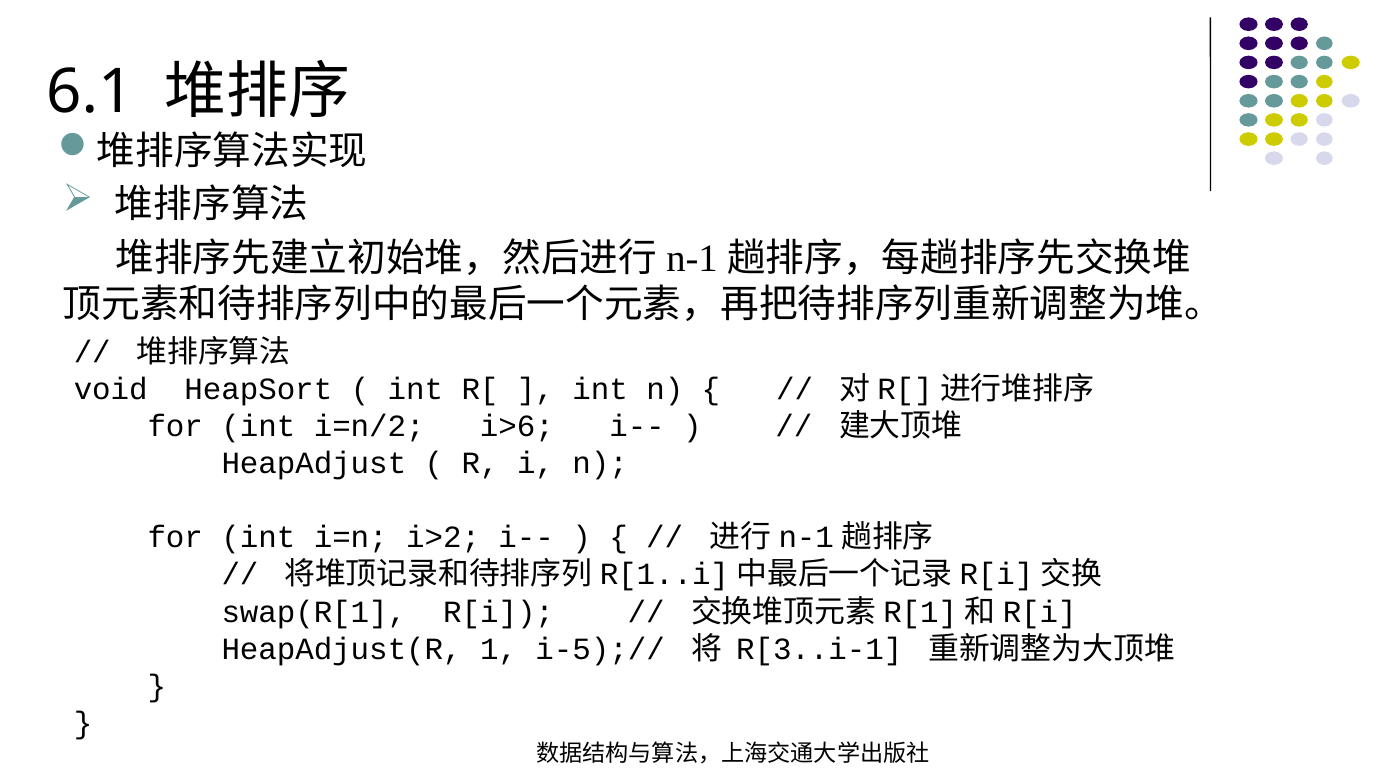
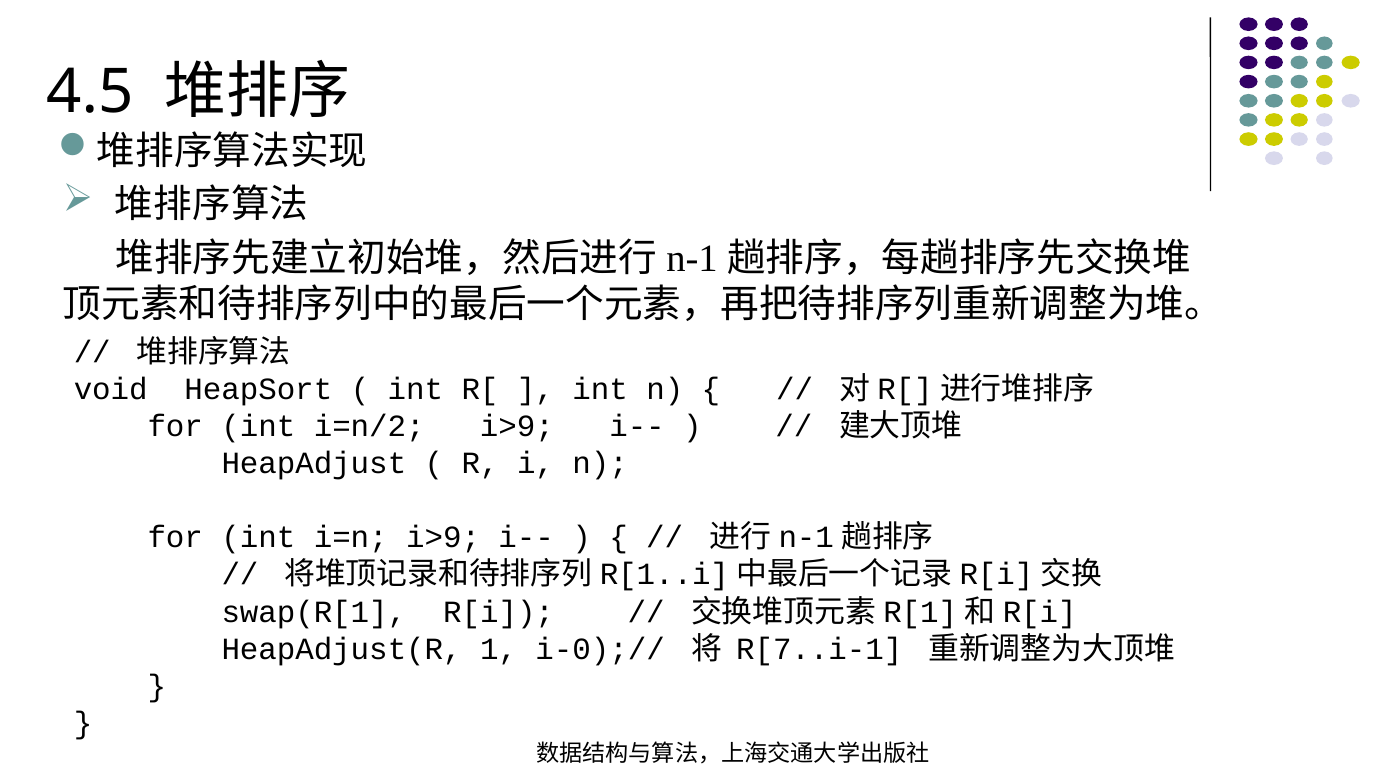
6.1: 6.1 -> 4.5
i=n/2 i>6: i>6 -> i>9
i=n i>2: i>2 -> i>9
i-5);//: i-5);// -> i-0);//
R[3..i-1: R[3..i-1 -> R[7..i-1
